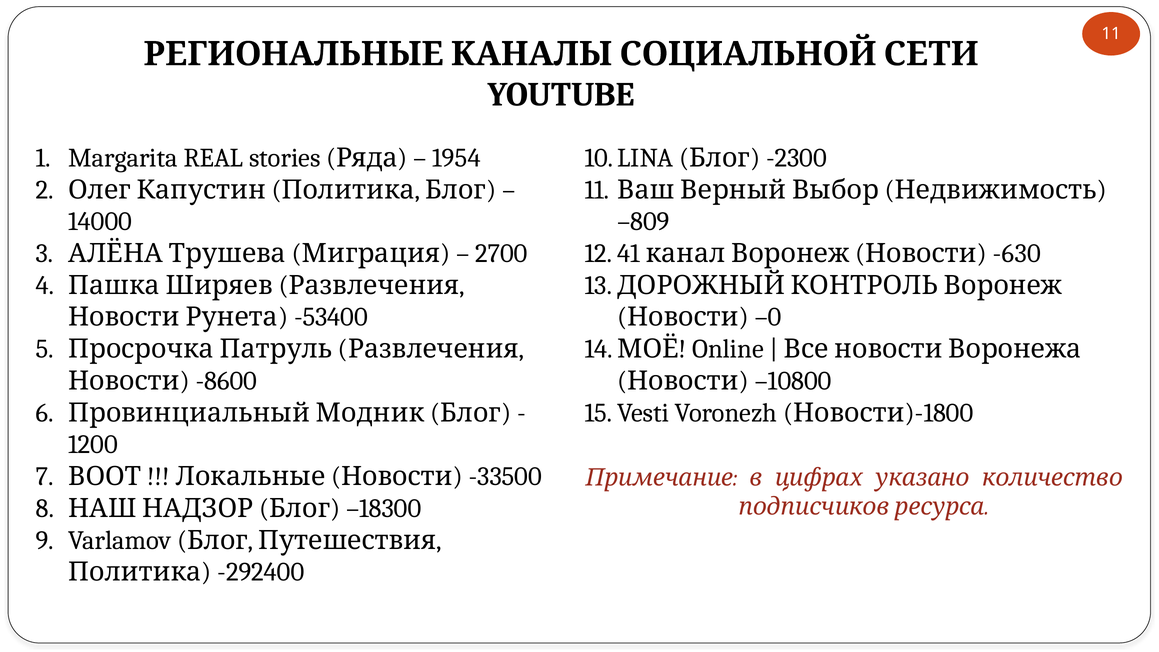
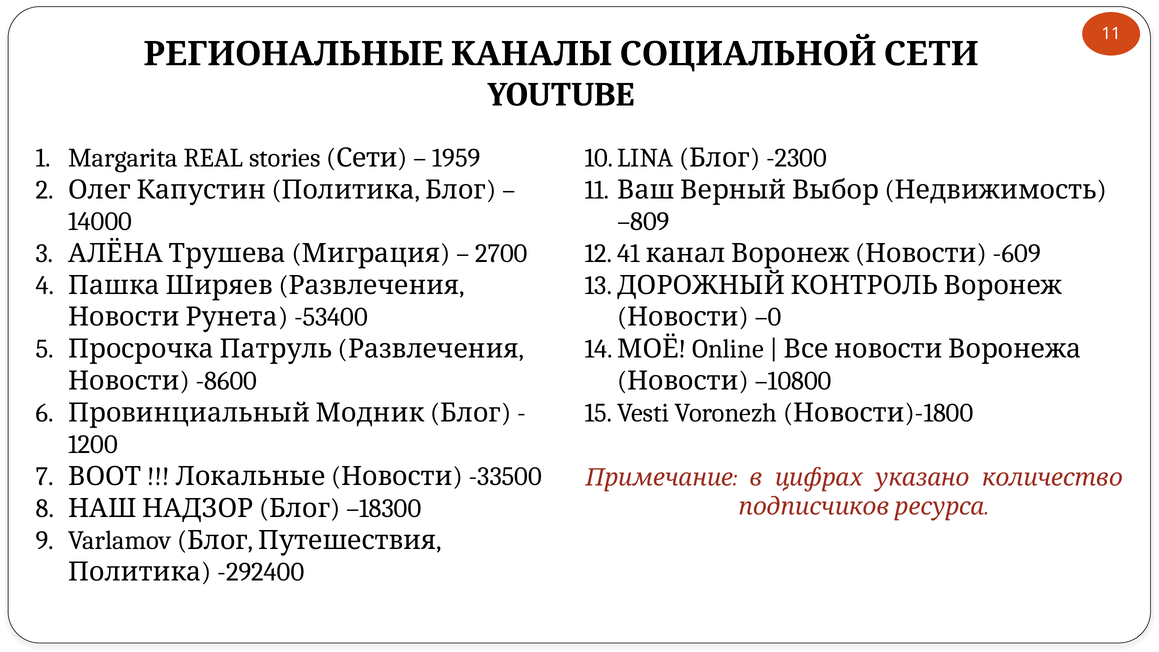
Ряда: Ряда -> Сети
1954: 1954 -> 1959
-630: -630 -> -609
